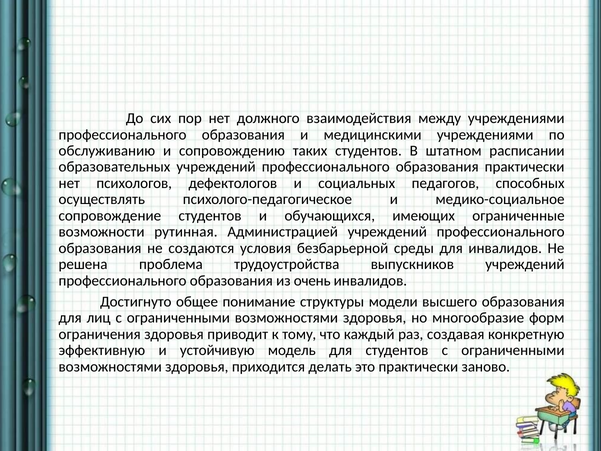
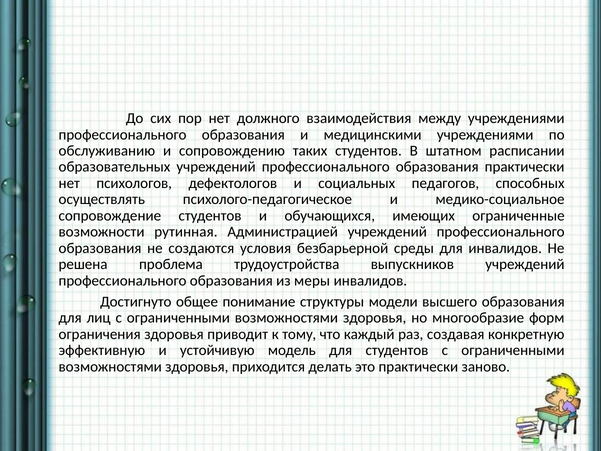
очень: очень -> меры
